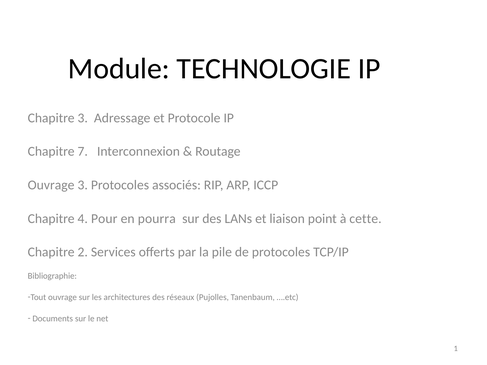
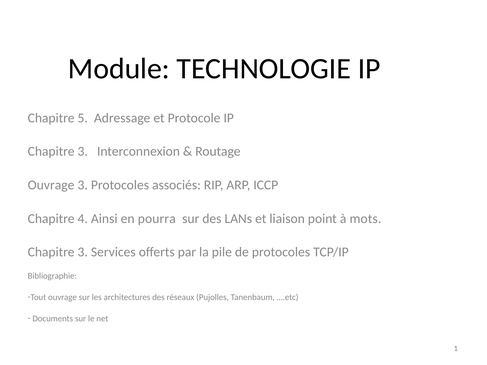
Chapitre 3: 3 -> 5
7 at (83, 152): 7 -> 3
Pour: Pour -> Ainsi
cette: cette -> mots
2 at (83, 252): 2 -> 3
